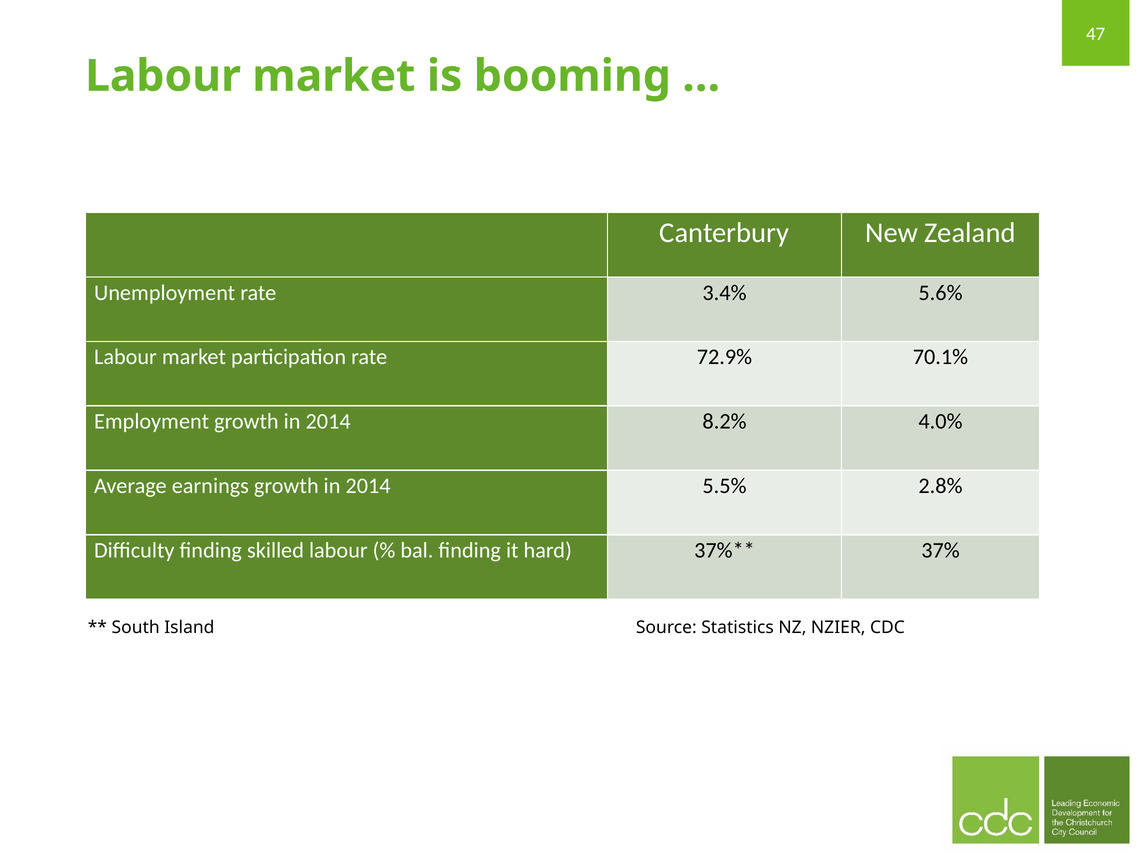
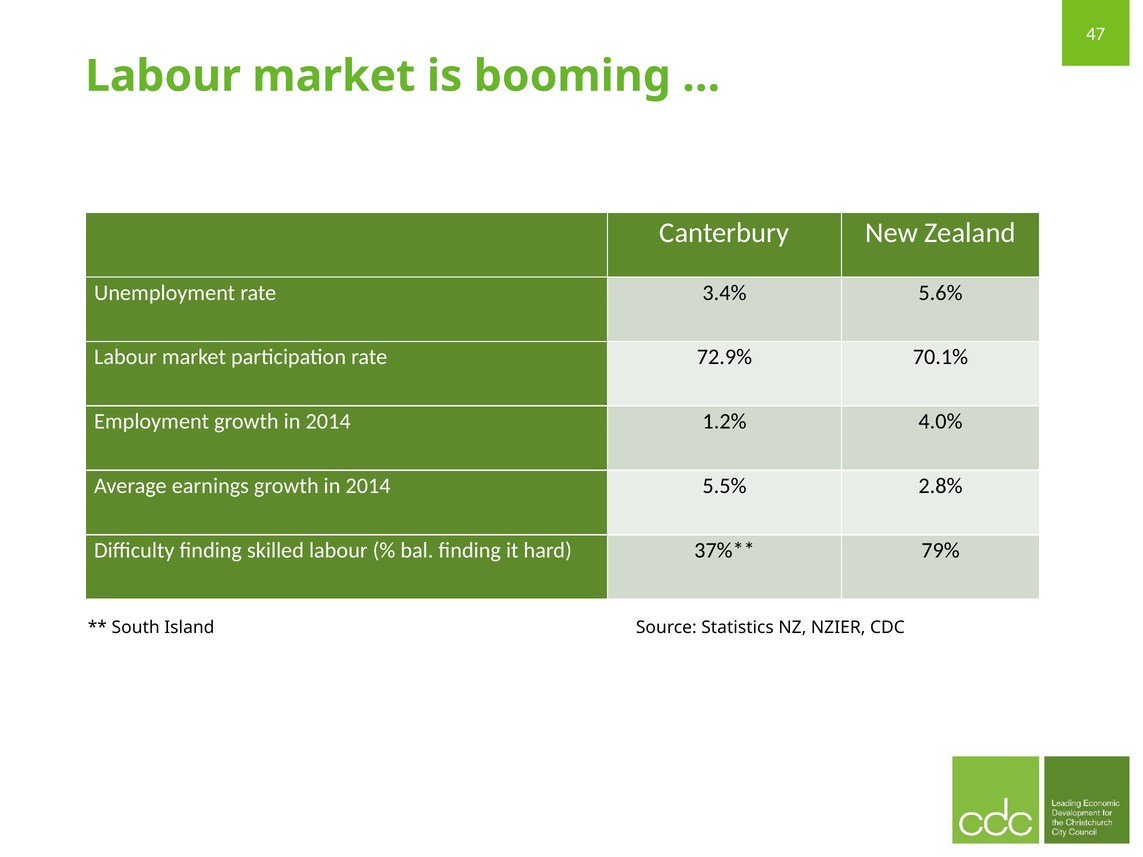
8.2%: 8.2% -> 1.2%
37%: 37% -> 79%
